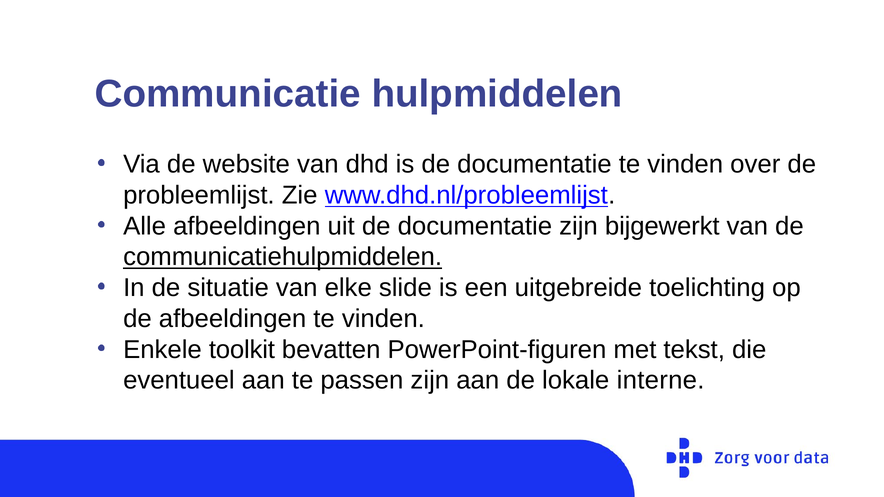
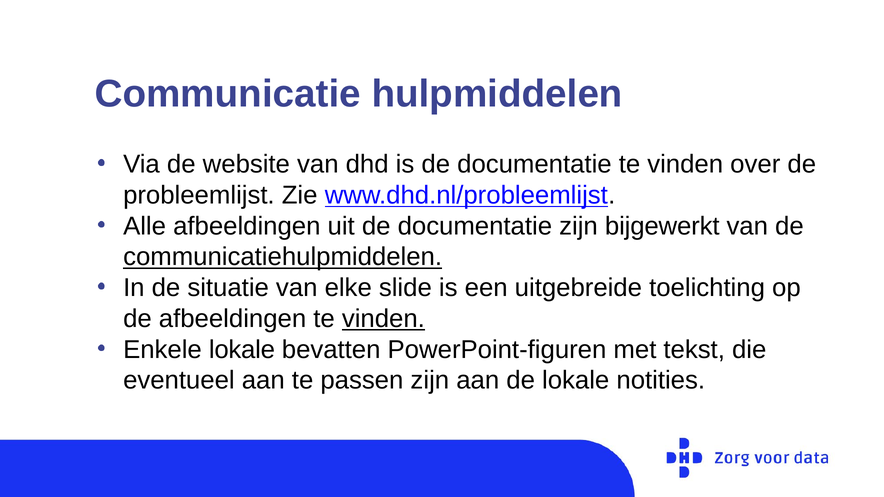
vinden at (383, 319) underline: none -> present
Enkele toolkit: toolkit -> lokale
interne: interne -> notities
